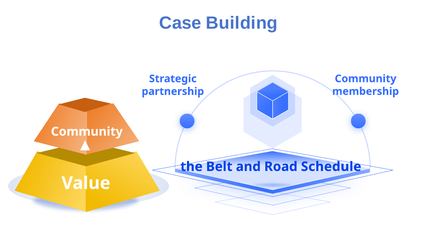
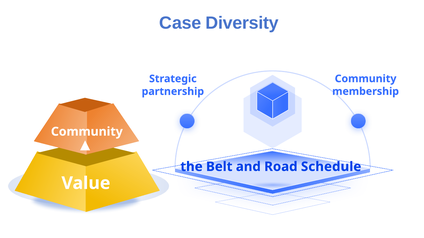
Building: Building -> Diversity
